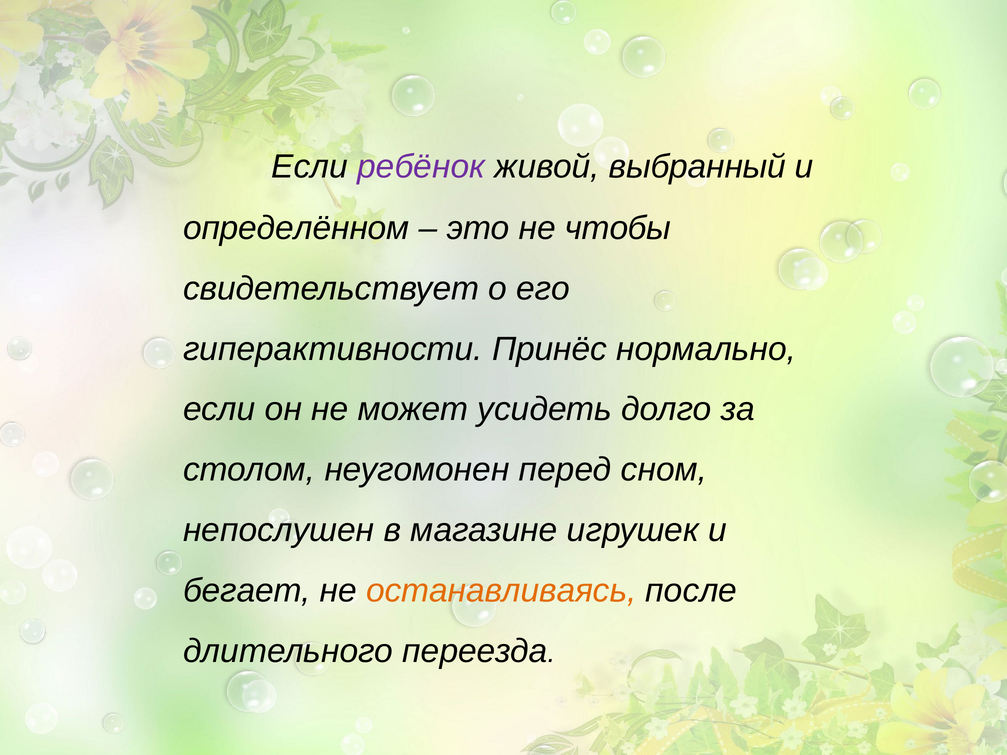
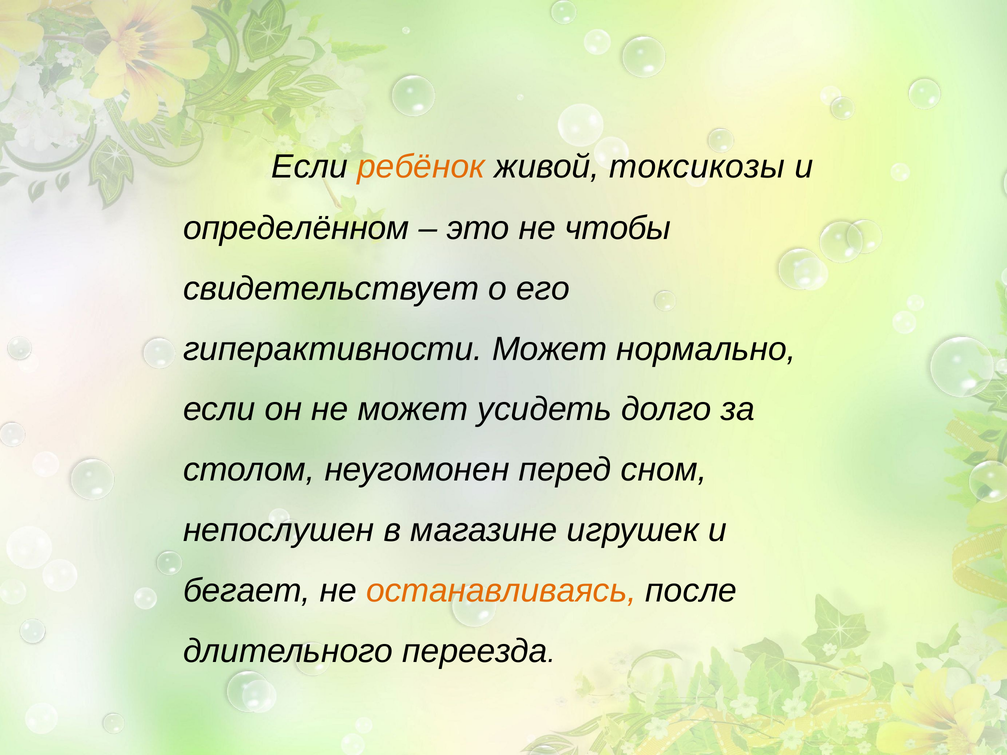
ребёнок colour: purple -> orange
выбранный: выбранный -> токсикозы
гиперактивности Принёс: Принёс -> Может
